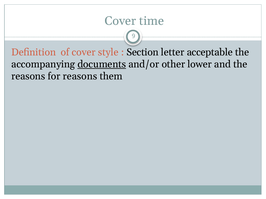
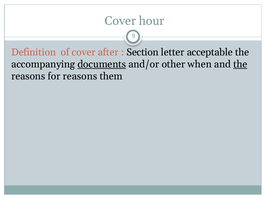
time: time -> hour
style: style -> after
lower: lower -> when
the at (240, 64) underline: none -> present
